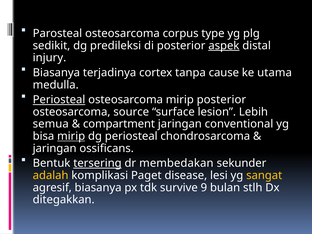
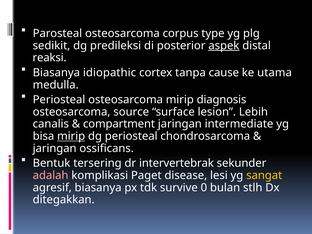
injury: injury -> reaksi
terjadinya: terjadinya -> idiopathic
Periosteal at (59, 100) underline: present -> none
mirip posterior: posterior -> diagnosis
semua: semua -> canalis
conventional: conventional -> intermediate
tersering underline: present -> none
membedakan: membedakan -> intervertebrak
adalah colour: yellow -> pink
9: 9 -> 0
